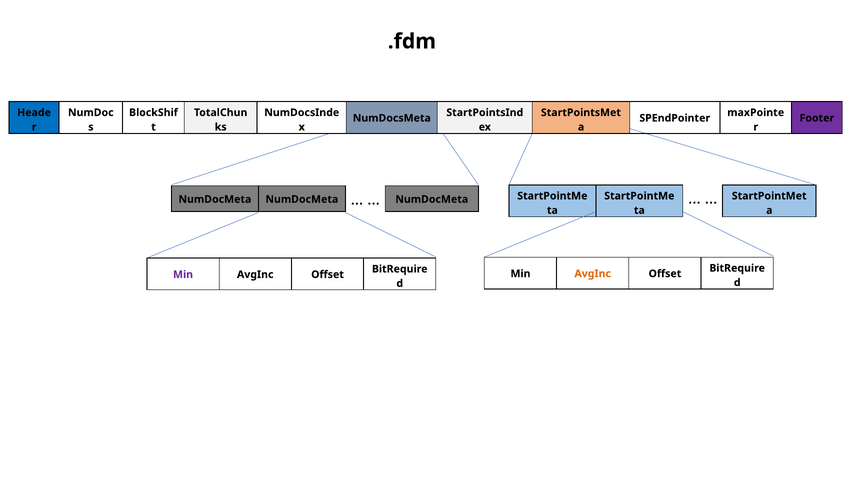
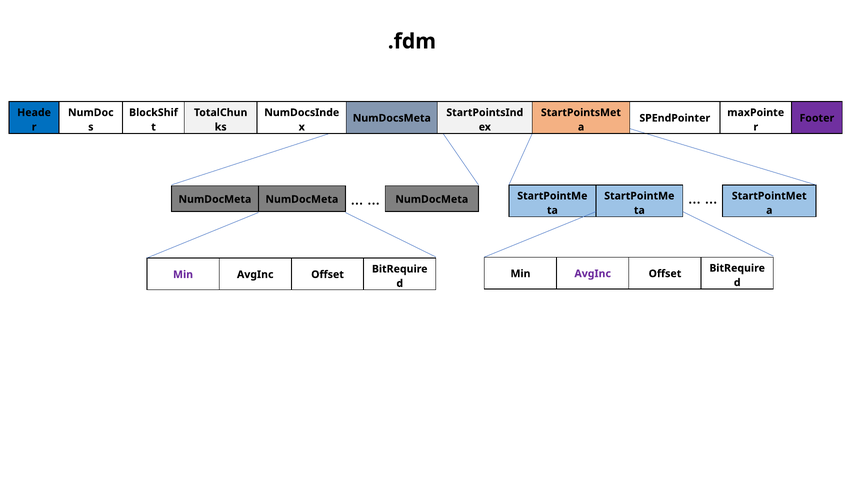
AvgInc at (593, 274) colour: orange -> purple
